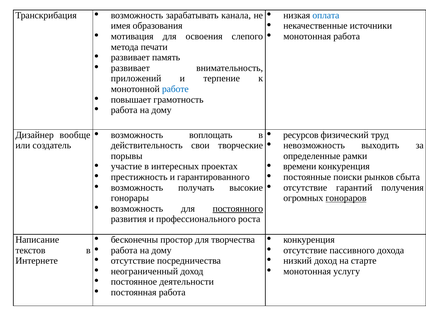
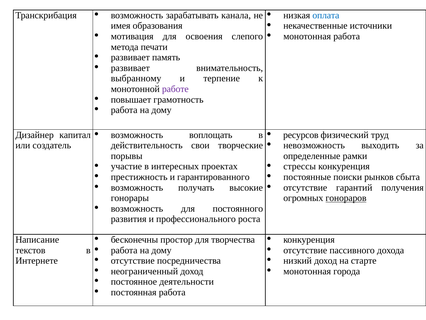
приложений: приложений -> выбранному
работе colour: blue -> purple
вообще: вообще -> капитал
времени: времени -> стрессы
постоянного underline: present -> none
услугу: услугу -> города
